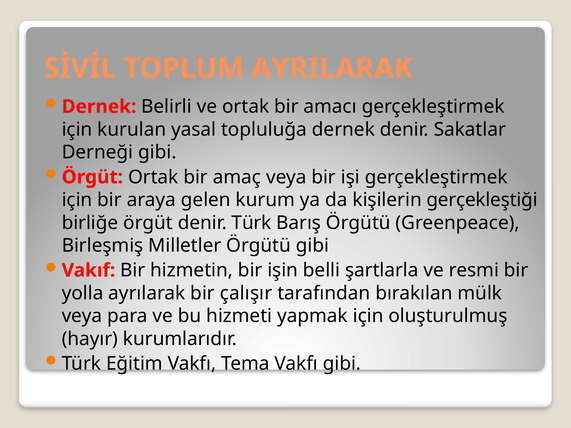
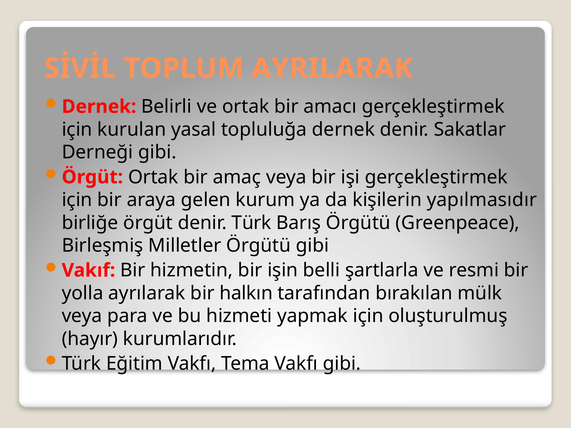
gerçekleştiği: gerçekleştiği -> yapılmasıdır
çalışır: çalışır -> halkın
